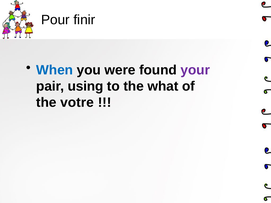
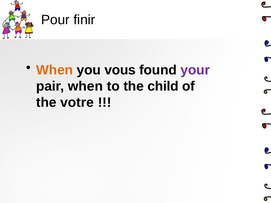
When at (55, 70) colour: blue -> orange
were: were -> vous
pair using: using -> when
what: what -> child
